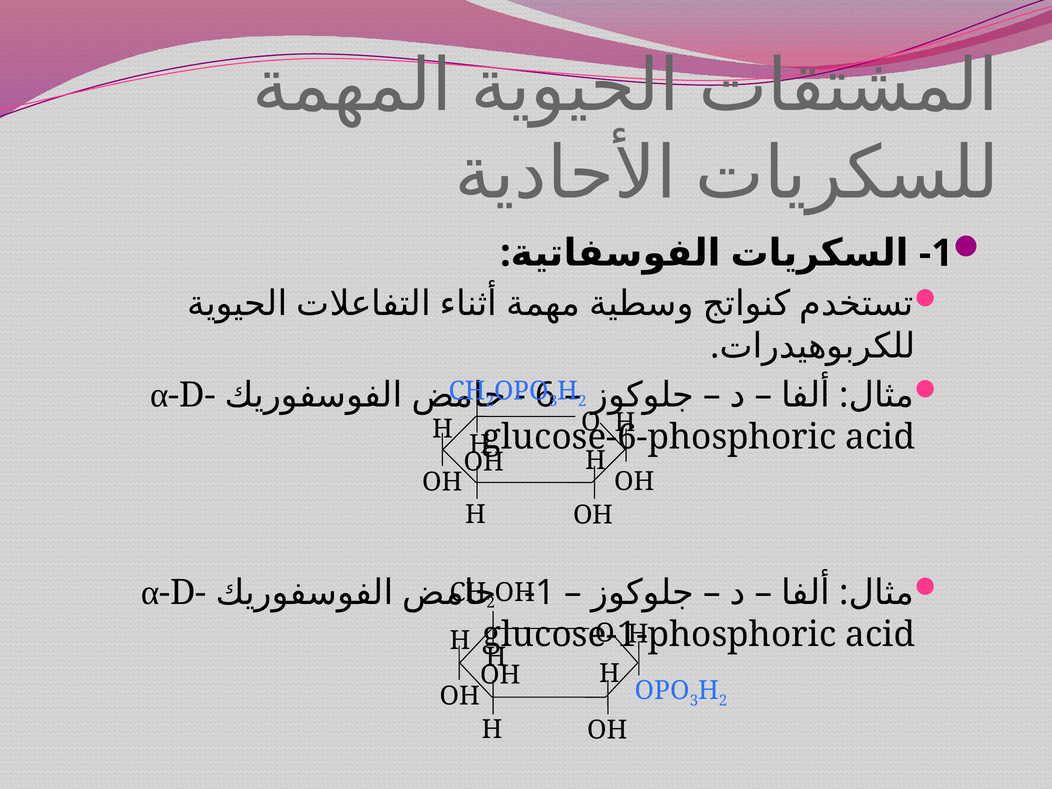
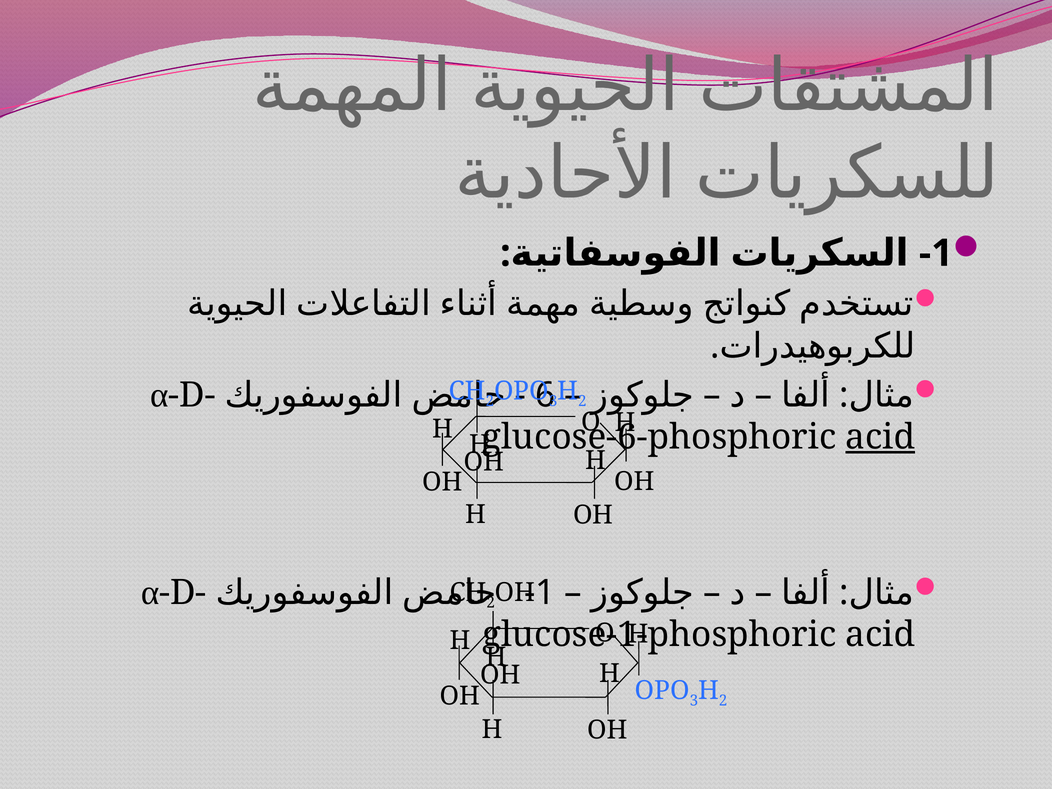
acid at (880, 437) underline: none -> present
